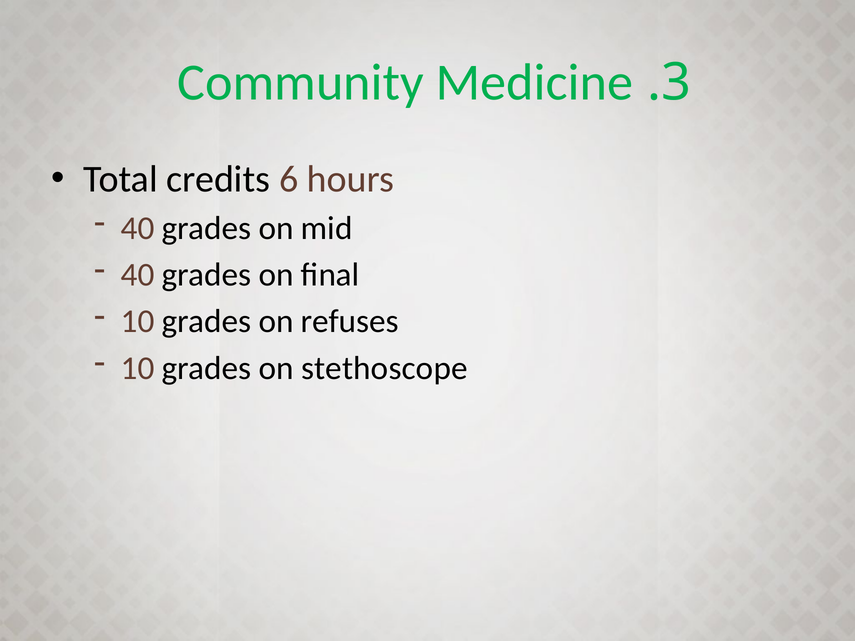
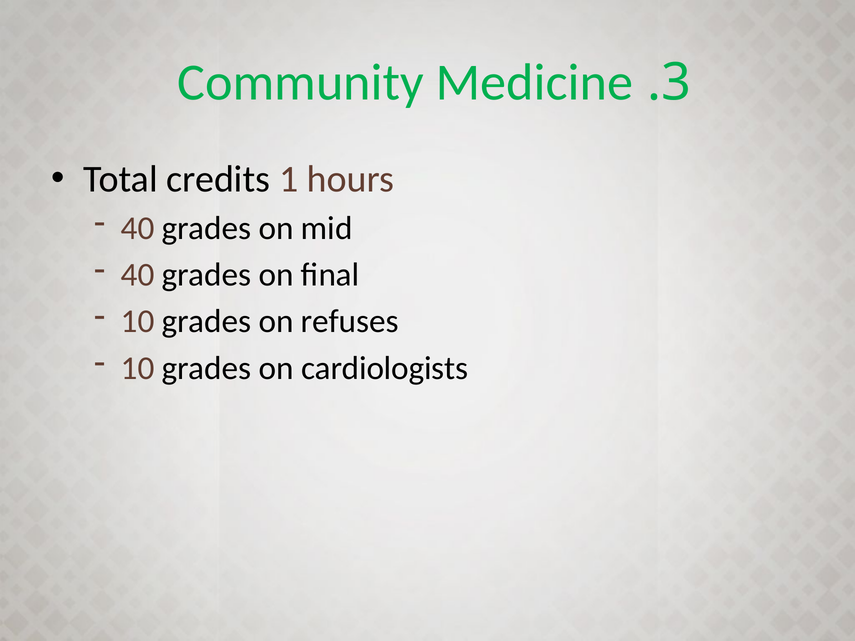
6: 6 -> 1
stethoscope: stethoscope -> cardiologists
